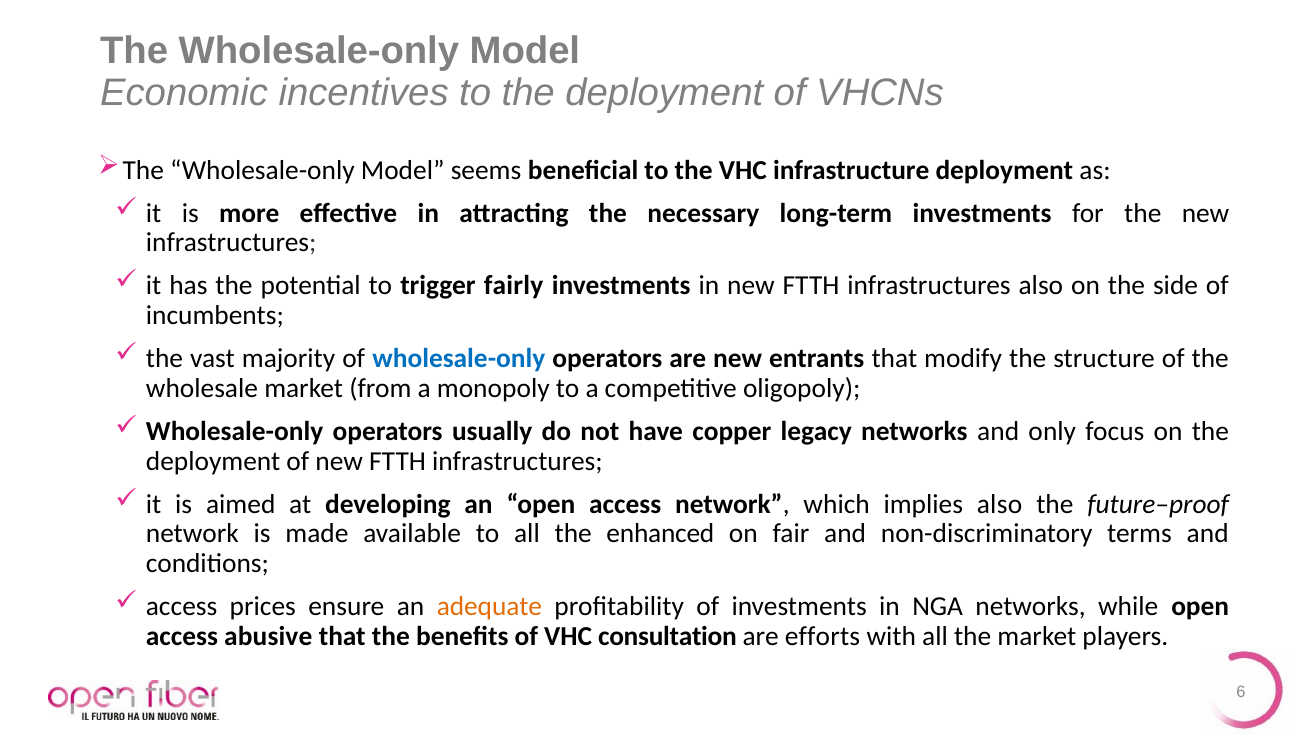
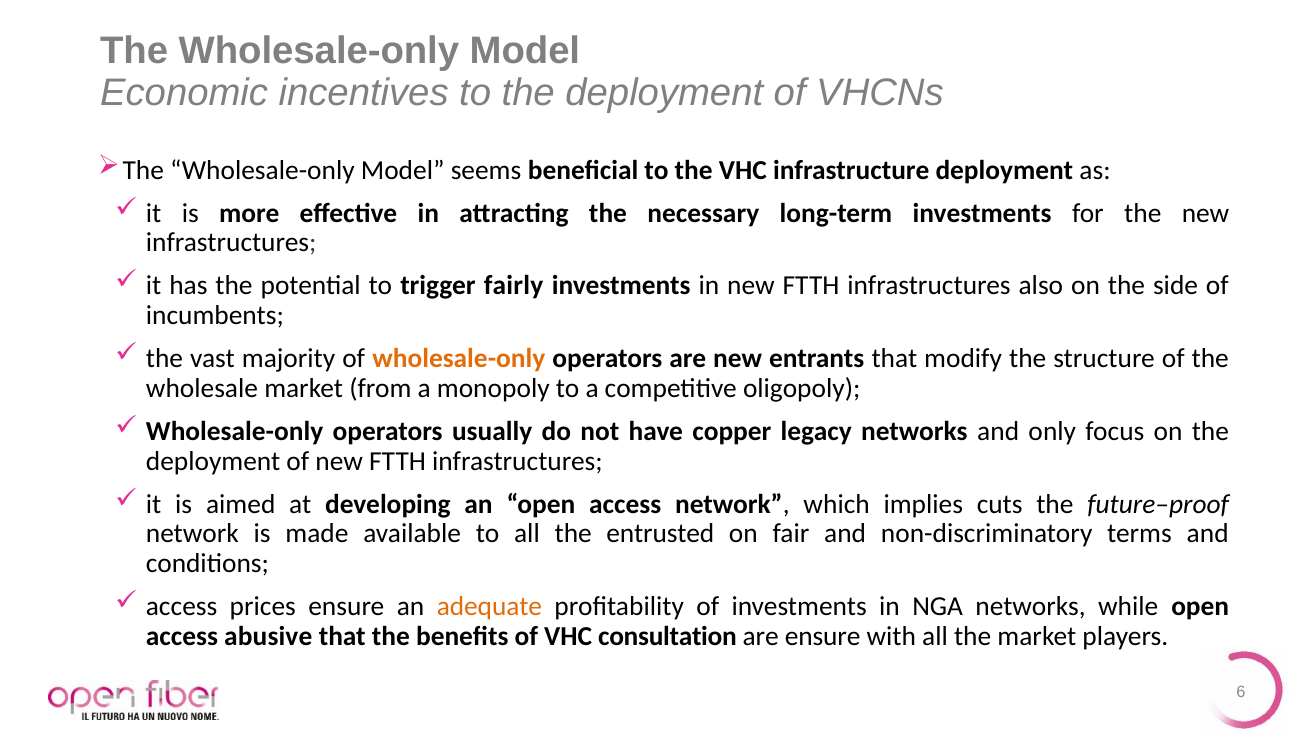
wholesale-only at (459, 359) colour: blue -> orange
implies also: also -> cuts
enhanced: enhanced -> entrusted
are efforts: efforts -> ensure
